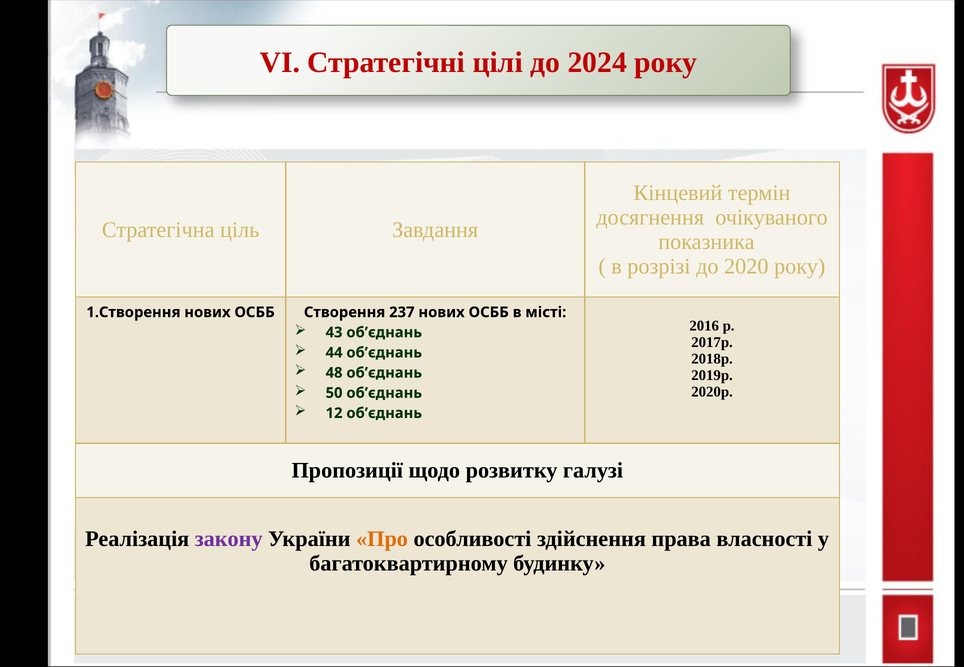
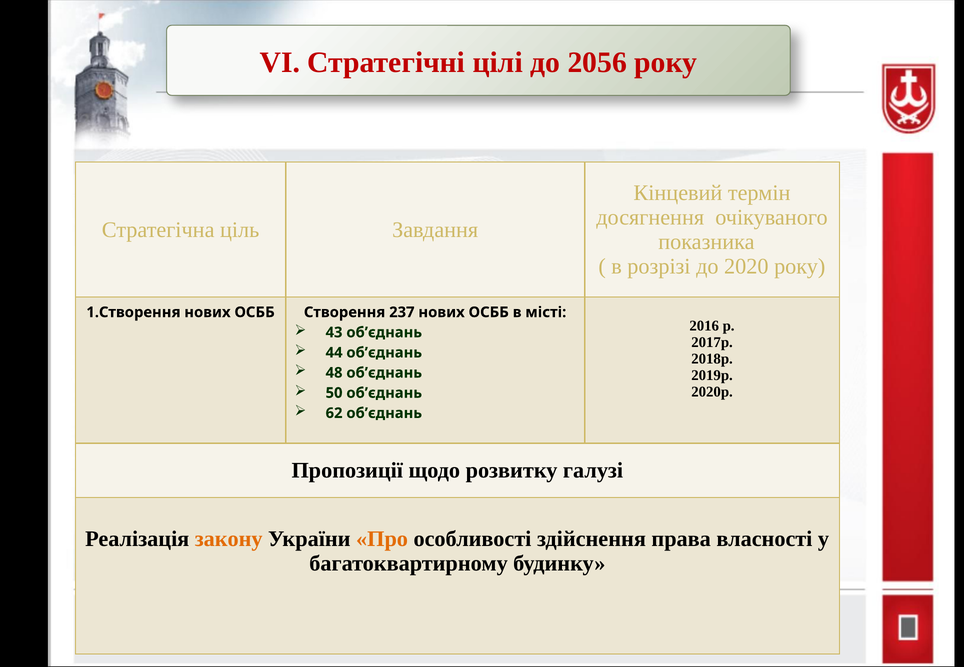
2024: 2024 -> 2056
12: 12 -> 62
закону colour: purple -> orange
